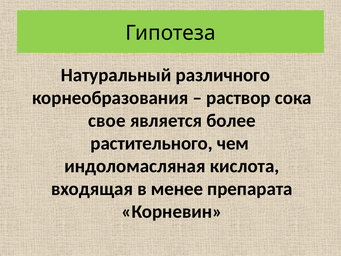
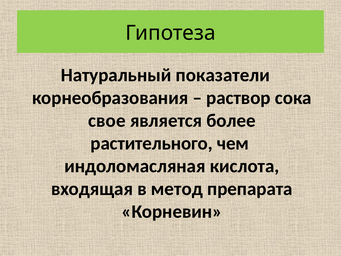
различного: различного -> показатели
менее: менее -> метод
